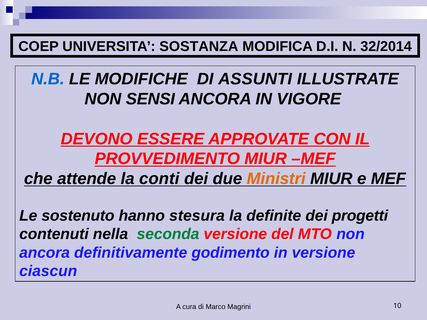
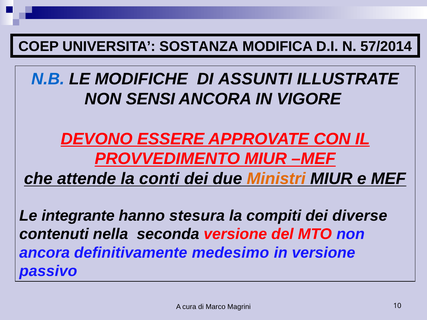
32/2014: 32/2014 -> 57/2014
sostenuto: sostenuto -> integrante
definite: definite -> compiti
progetti: progetti -> diverse
seconda colour: green -> black
godimento: godimento -> medesimo
ciascun: ciascun -> passivo
